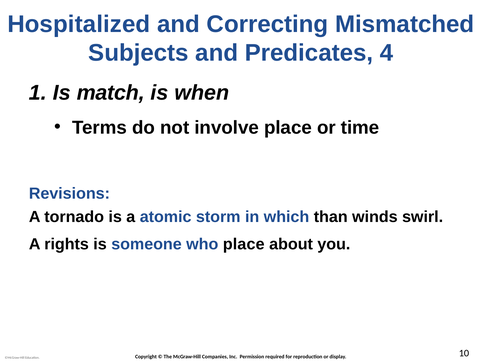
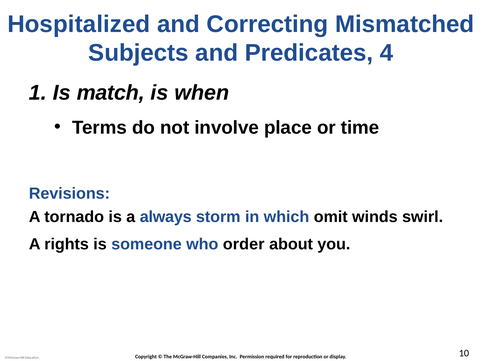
atomic: atomic -> always
than: than -> omit
who place: place -> order
